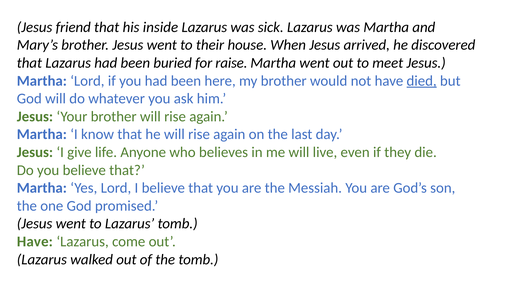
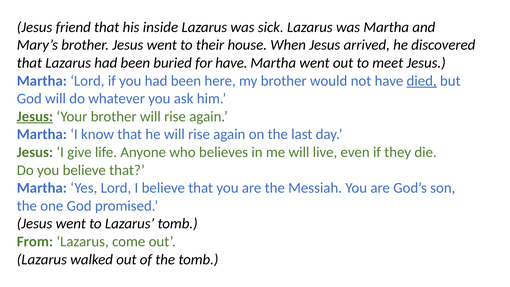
for raise: raise -> have
Jesus at (35, 116) underline: none -> present
Have at (35, 241): Have -> From
